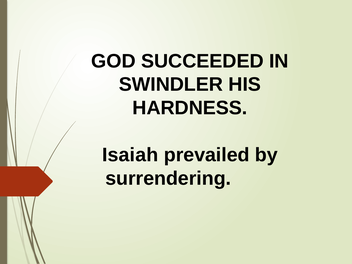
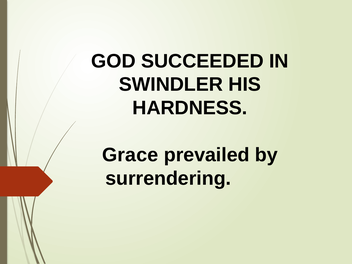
Isaiah: Isaiah -> Grace
